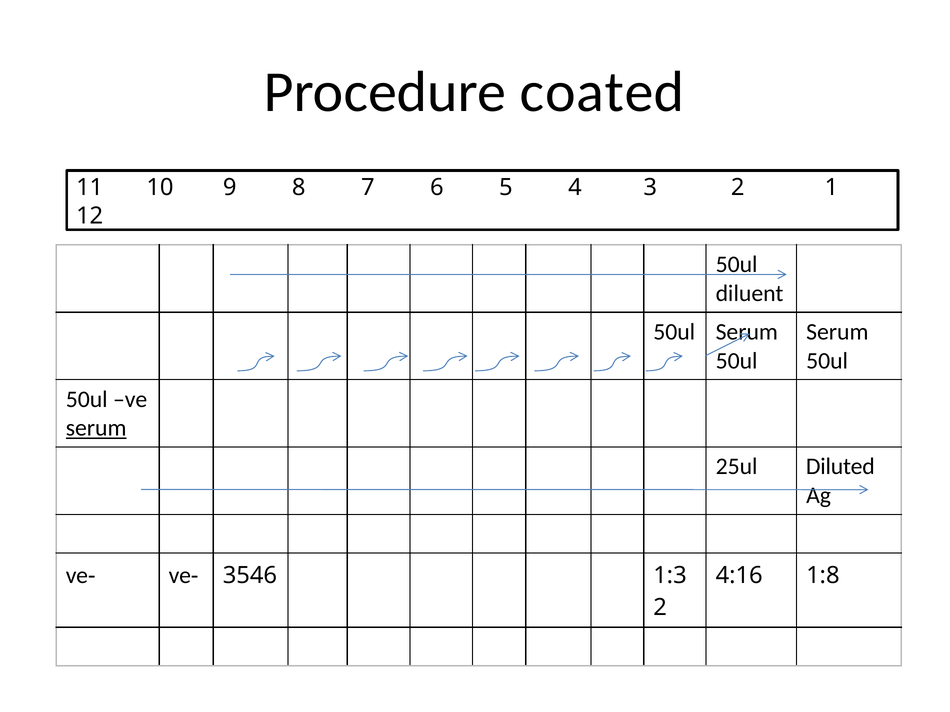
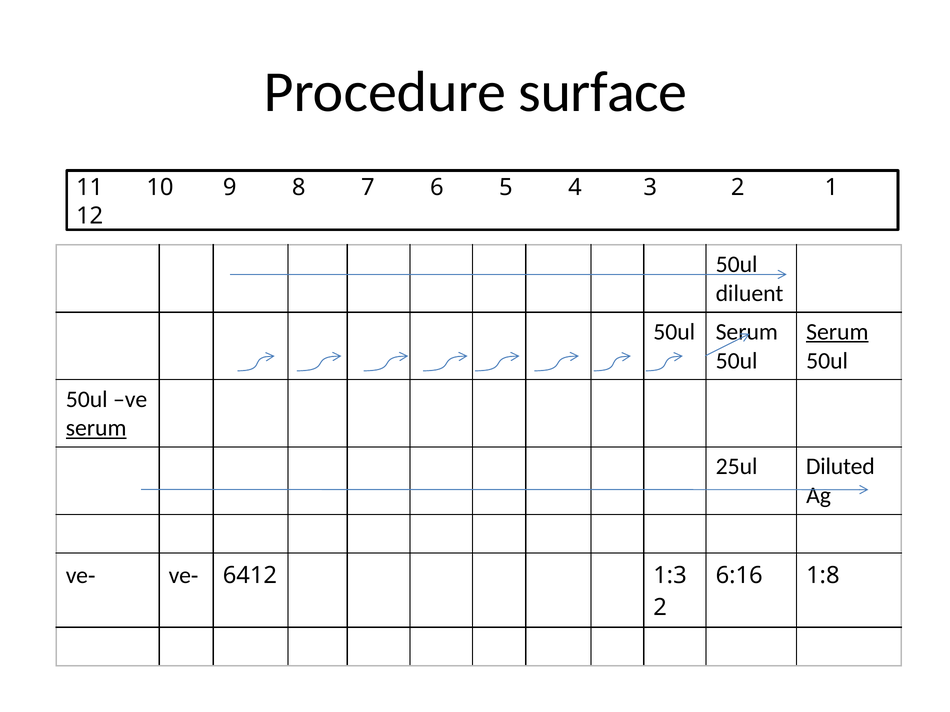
coated: coated -> surface
Serum at (837, 332) underline: none -> present
3546: 3546 -> 6412
4:16: 4:16 -> 6:16
